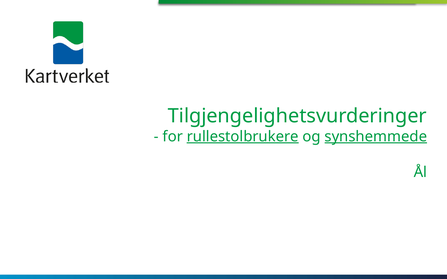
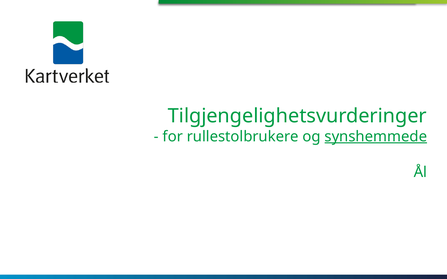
rullestolbrukere underline: present -> none
